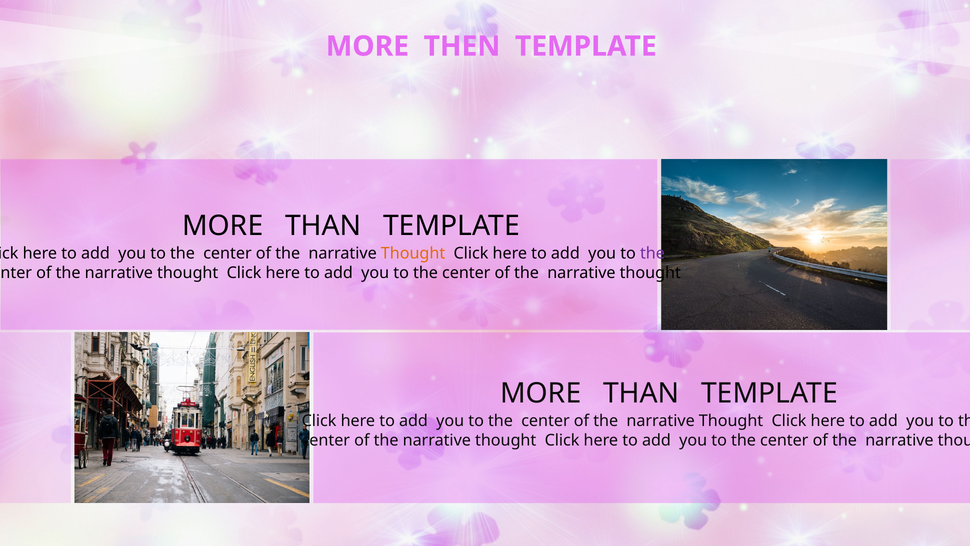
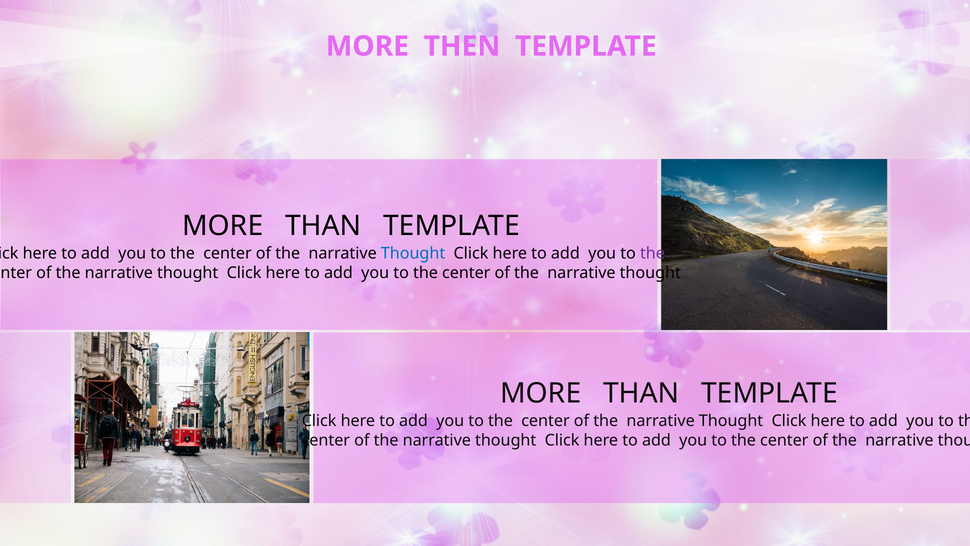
Thought at (413, 253) colour: orange -> blue
